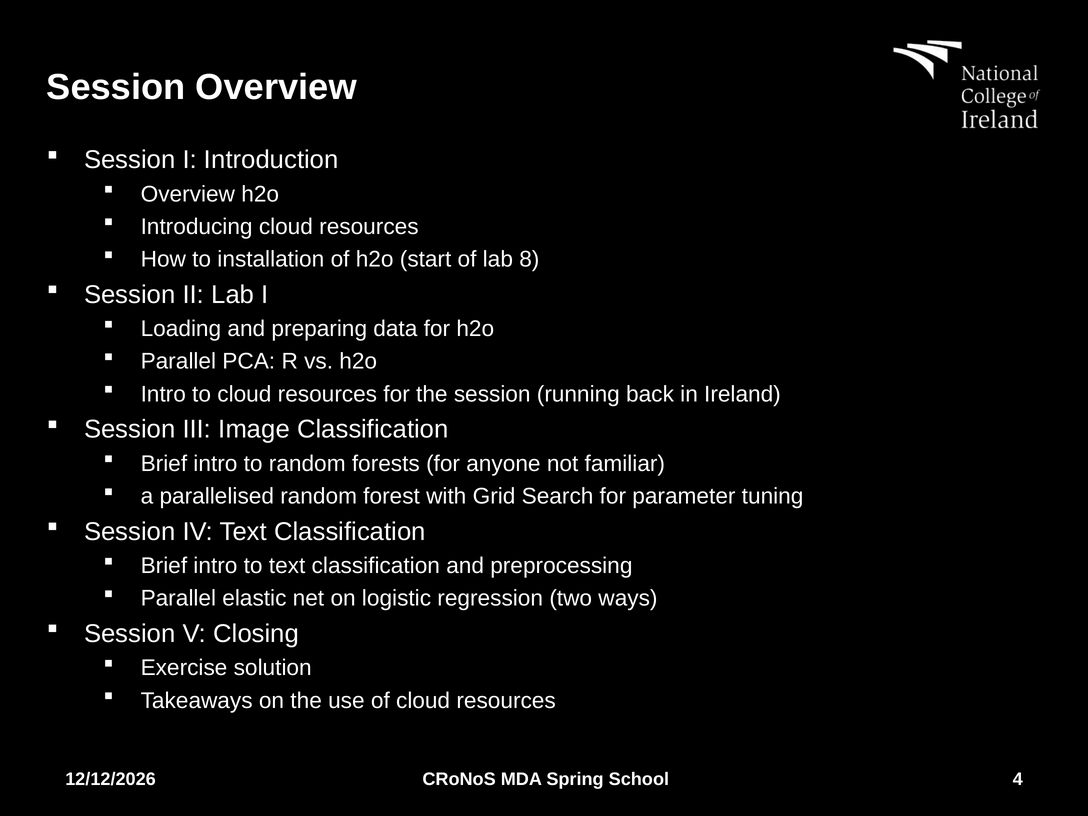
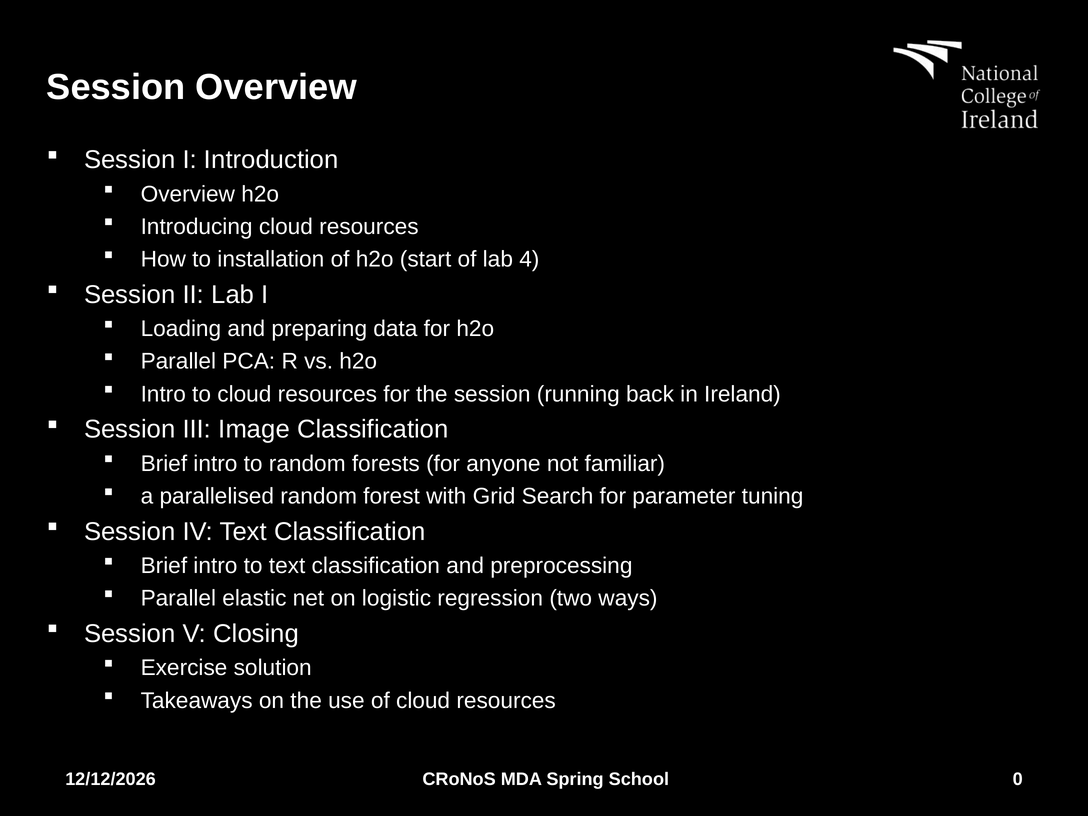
8: 8 -> 4
4: 4 -> 0
